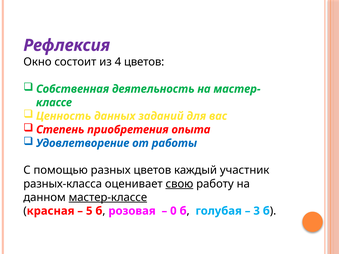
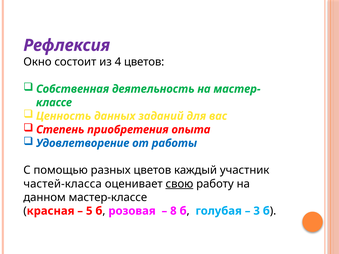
разных-класса: разных-класса -> частей-класса
мастер-классе underline: present -> none
0: 0 -> 8
